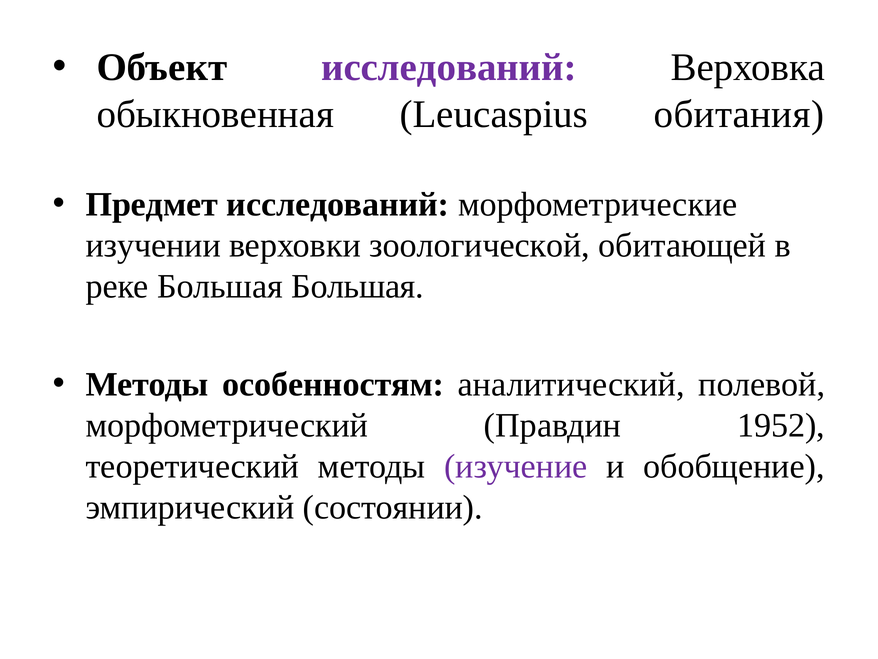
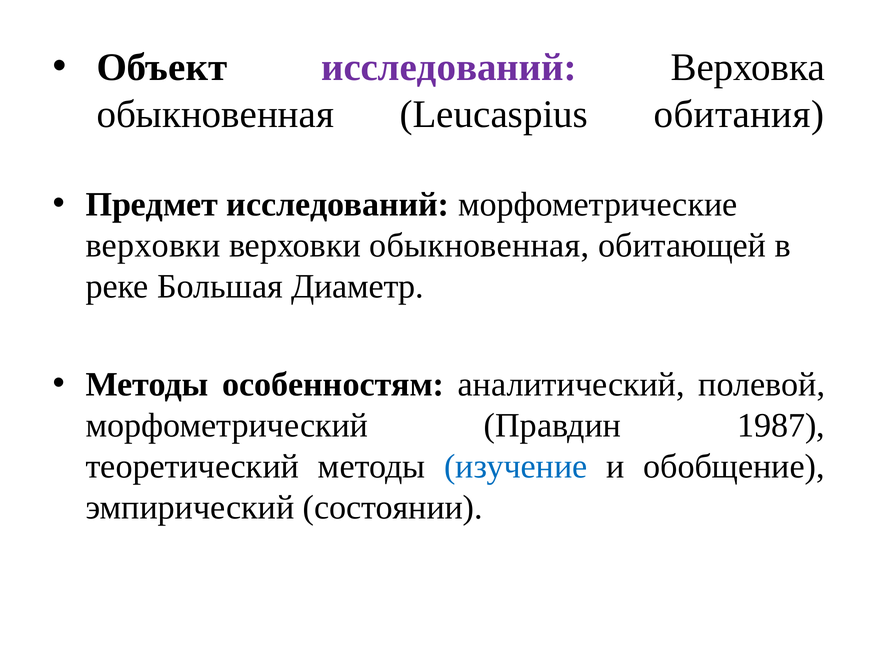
изучении at (153, 245): изучении -> верховки
верховки зоологической: зоологической -> обыкновенная
Большая Большая: Большая -> Диаметр
1952: 1952 -> 1987
изучение colour: purple -> blue
